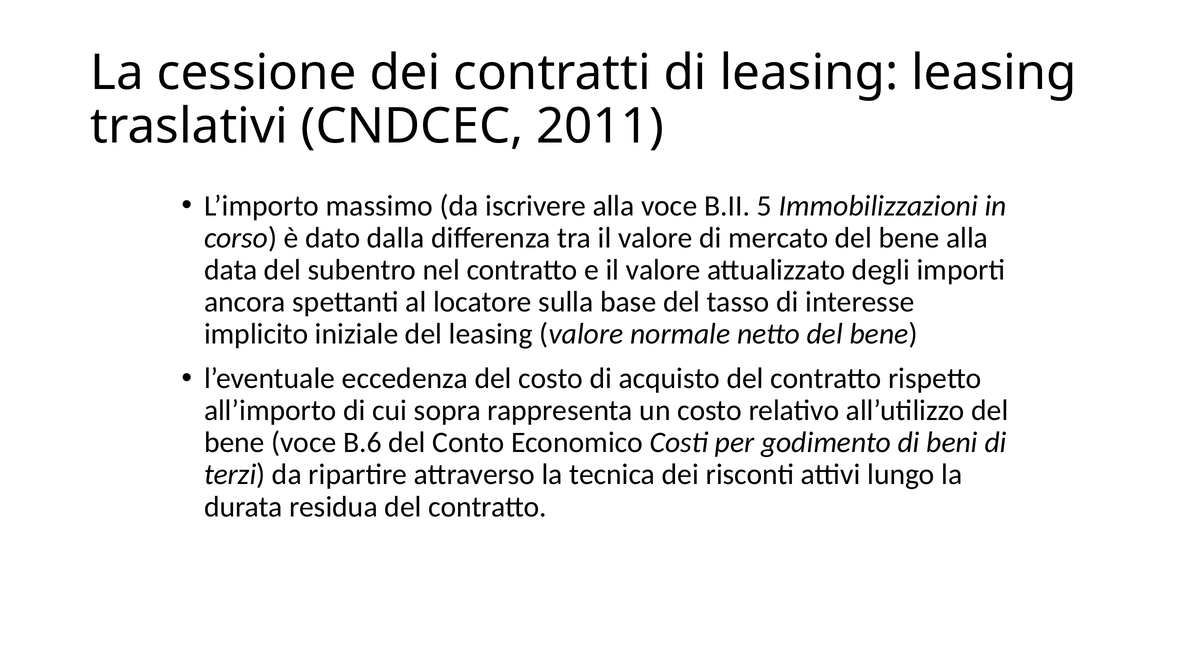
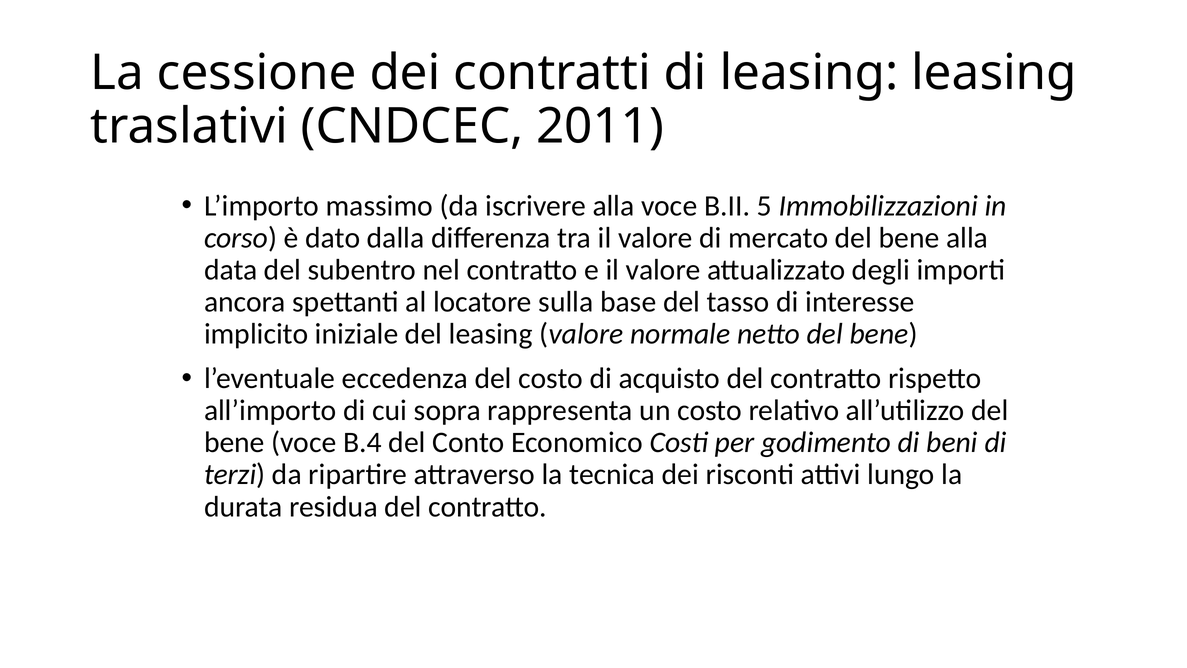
B.6: B.6 -> B.4
